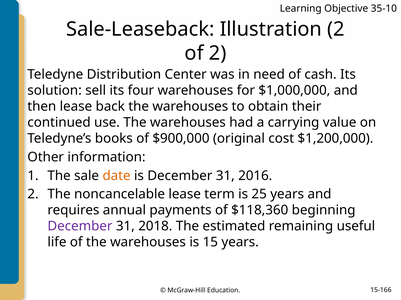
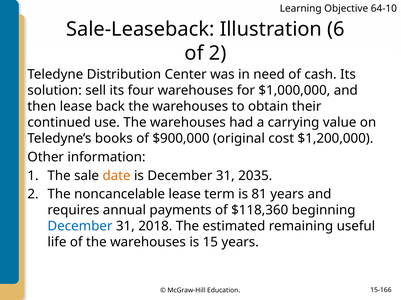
35-10: 35-10 -> 64-10
Illustration 2: 2 -> 6
2016: 2016 -> 2035
25: 25 -> 81
December at (80, 227) colour: purple -> blue
